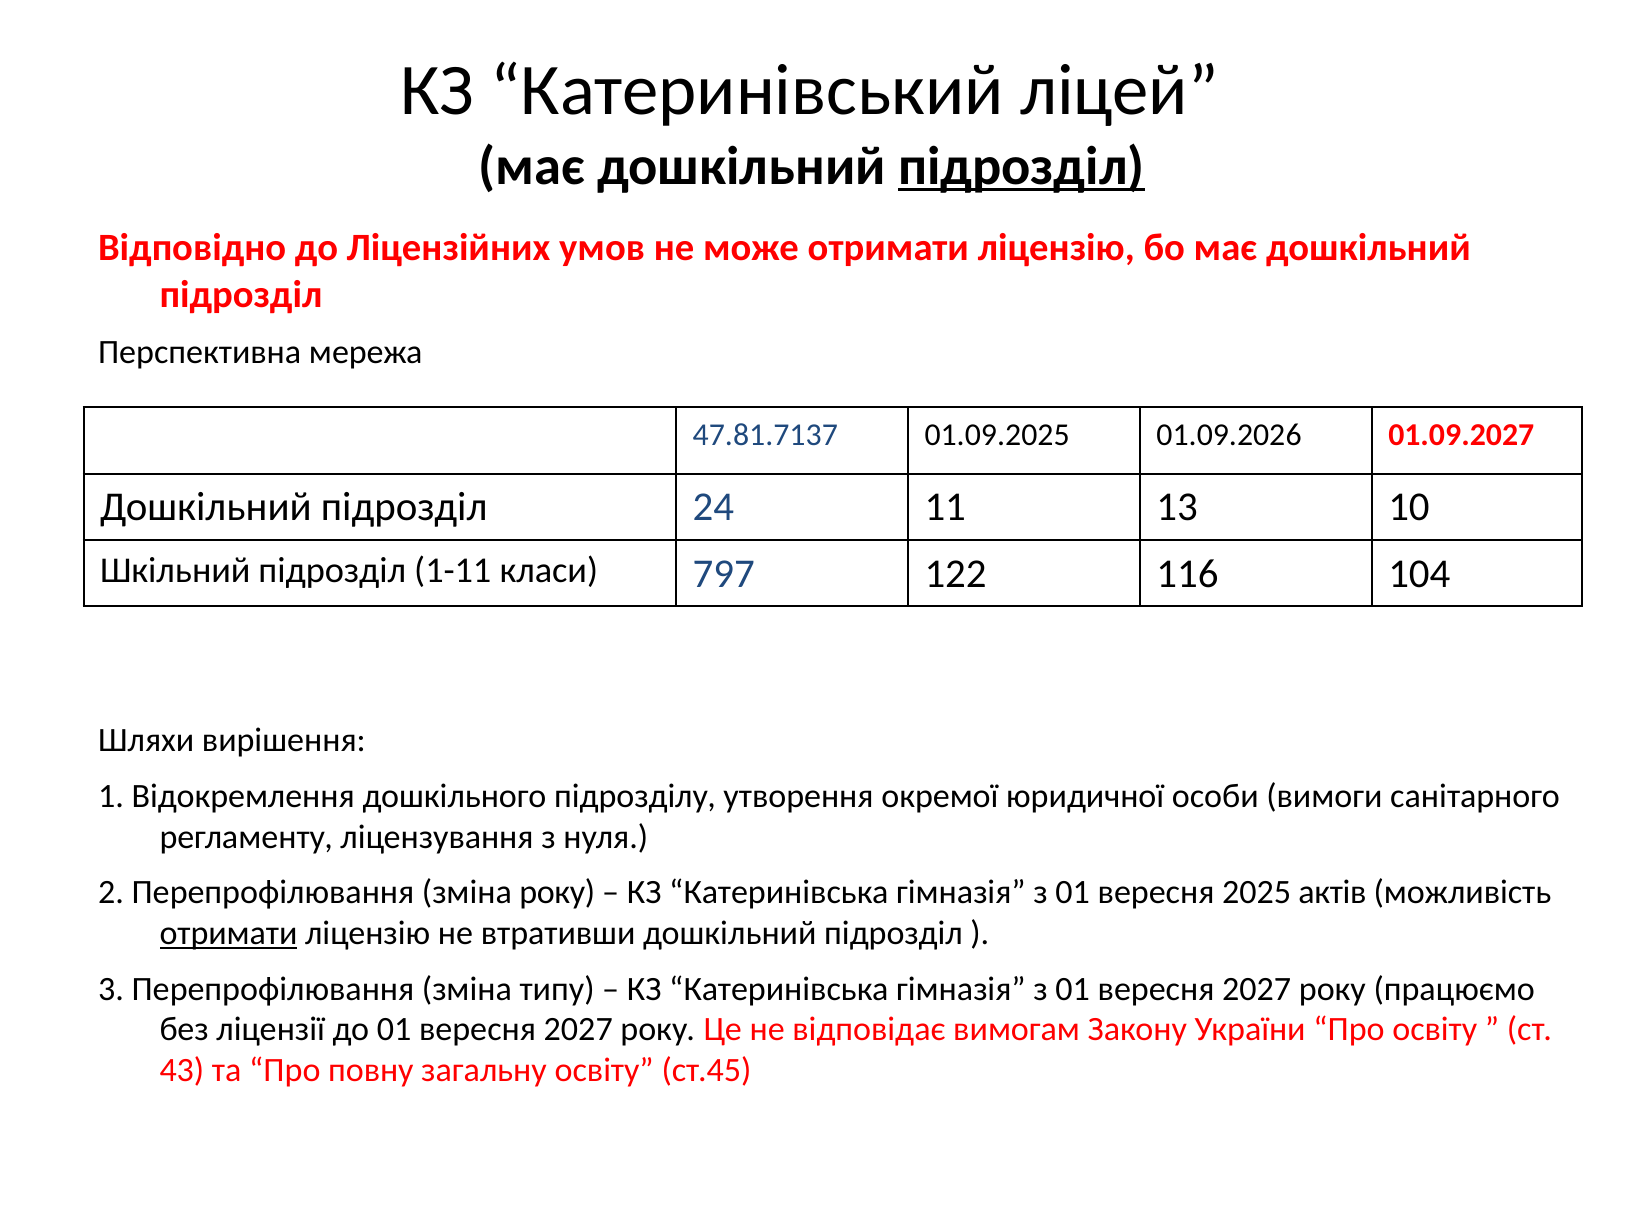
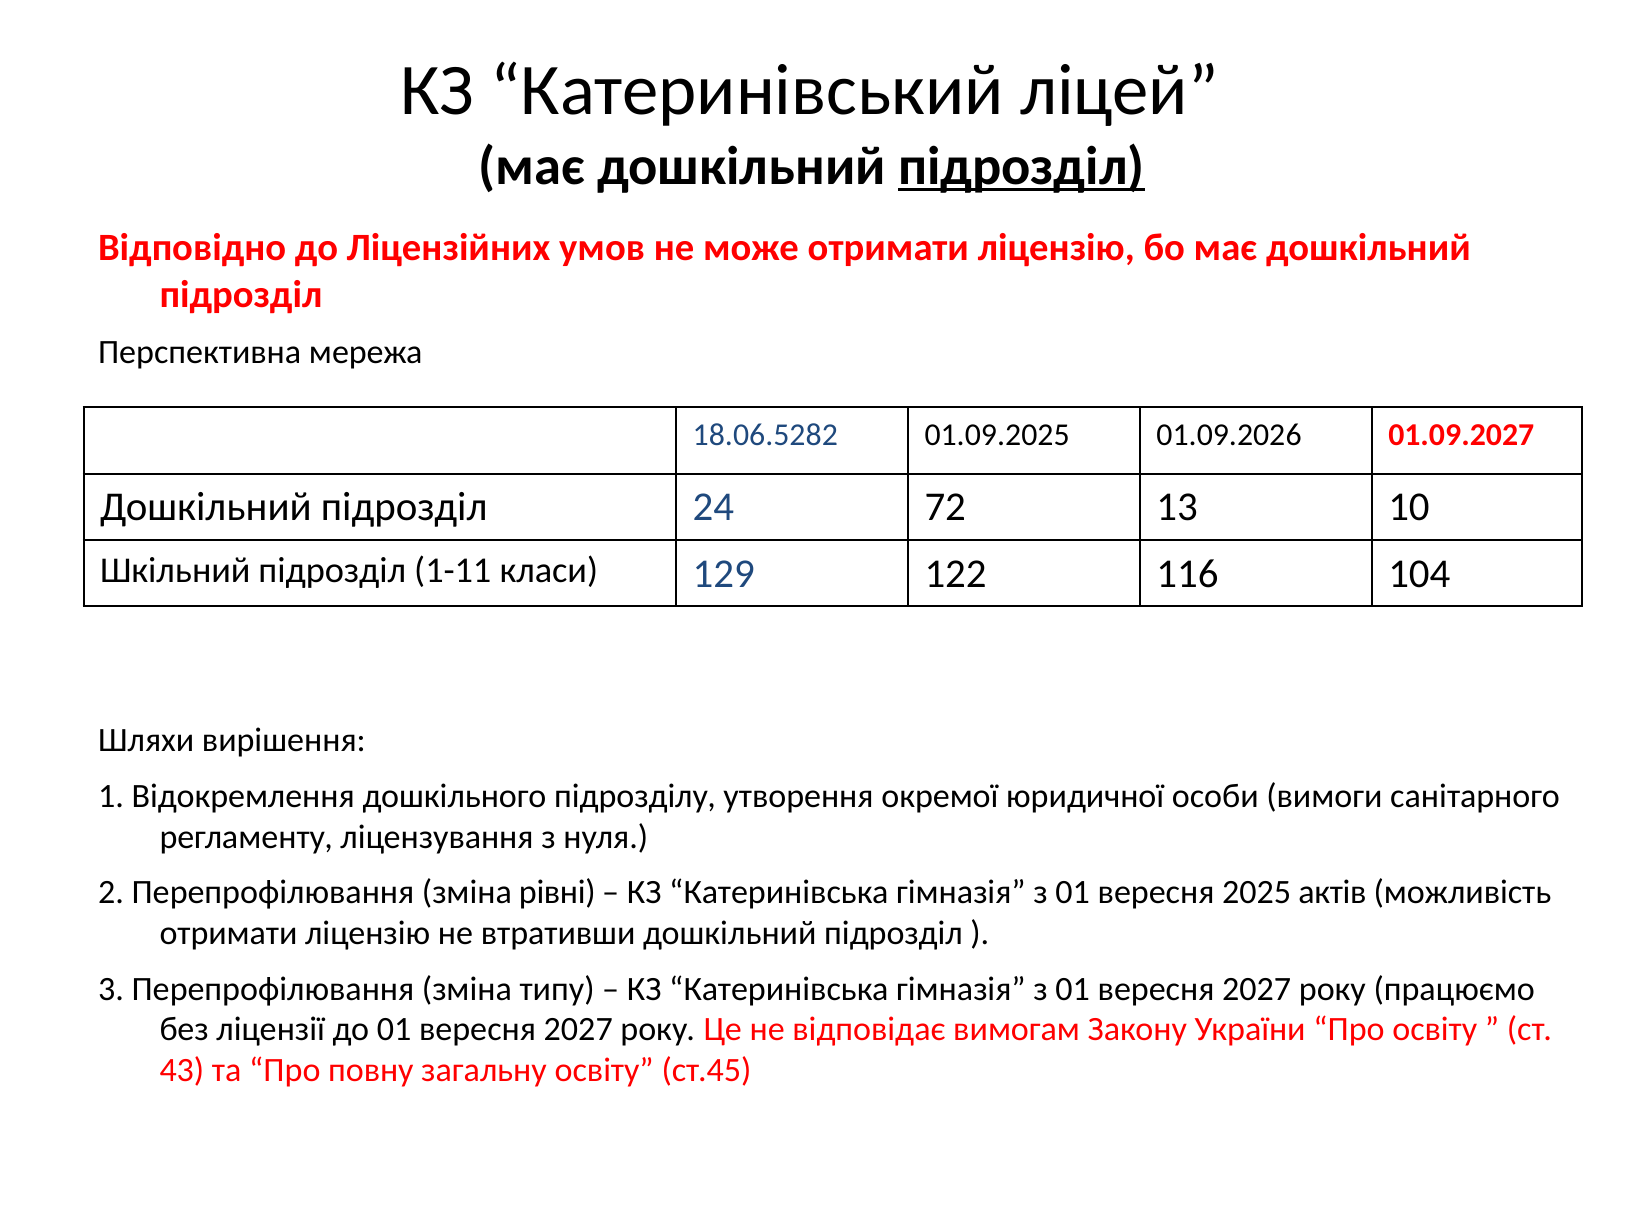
47.81.7137: 47.81.7137 -> 18.06.5282
11: 11 -> 72
797: 797 -> 129
зміна року: року -> рівні
отримати at (229, 933) underline: present -> none
